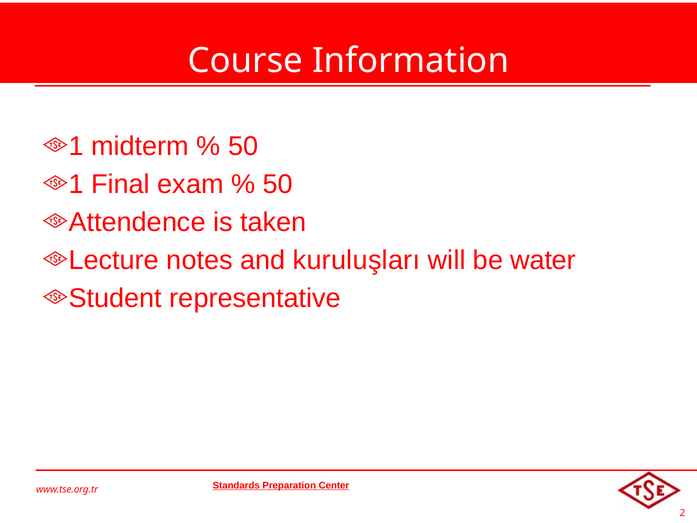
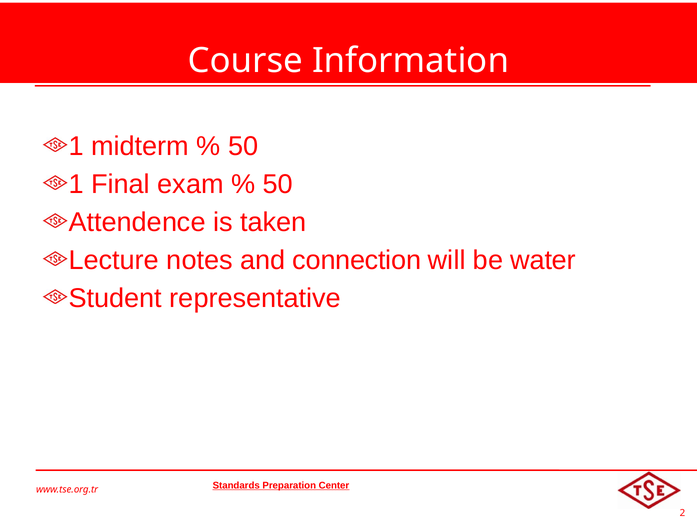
kuruluşları: kuruluşları -> connection
